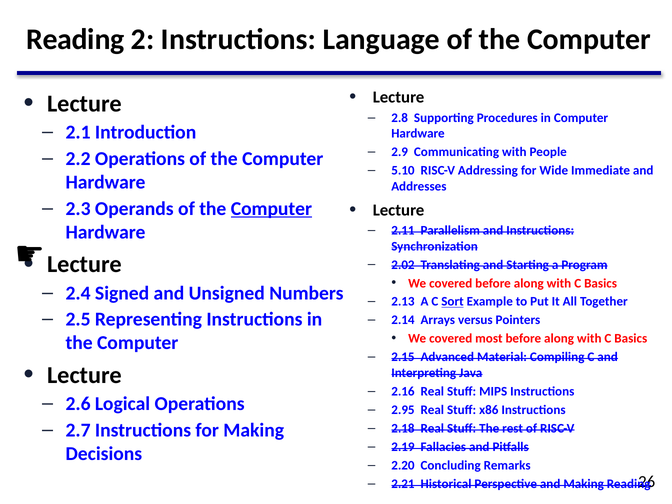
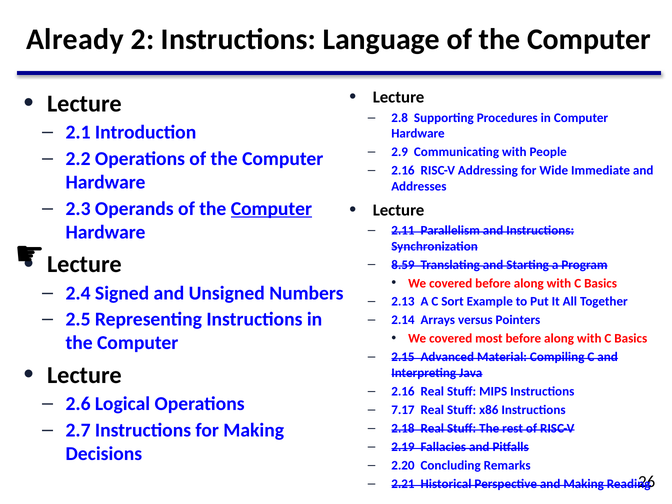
Reading at (75, 40): Reading -> Already
5.10 at (403, 171): 5.10 -> 2.16
2.02: 2.02 -> 8.59
Sort underline: present -> none
2.95: 2.95 -> 7.17
